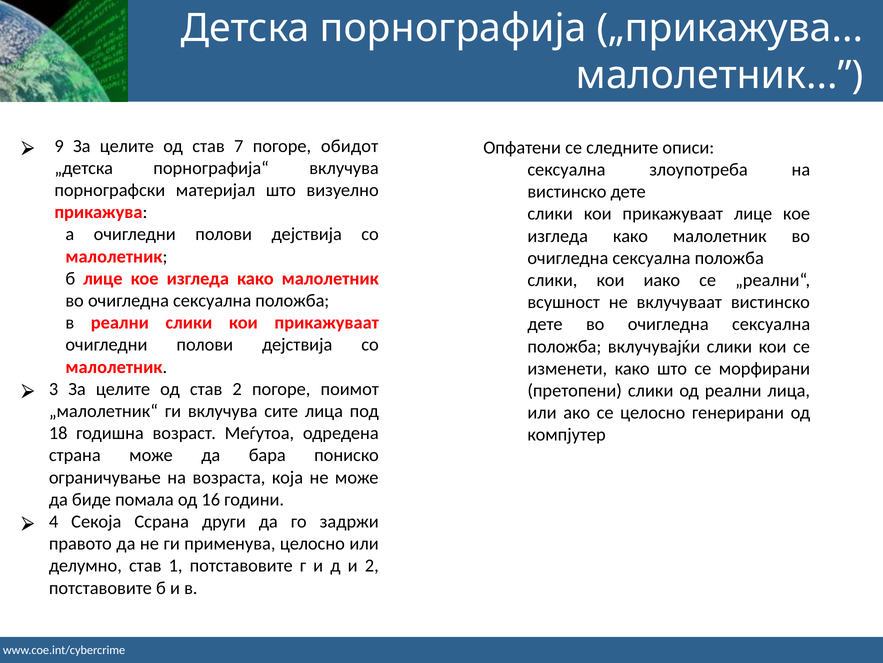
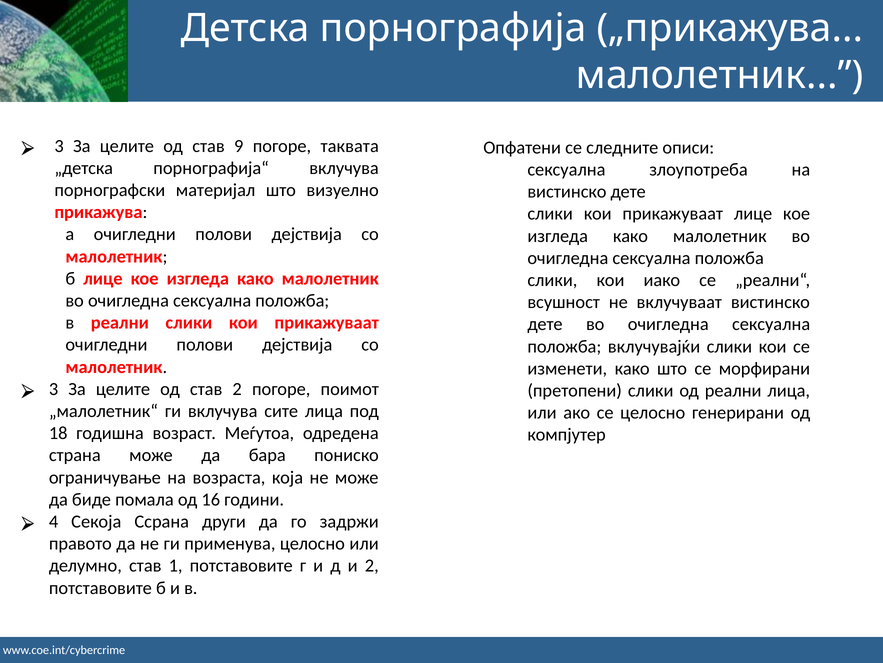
9 at (59, 146): 9 -> 3
7: 7 -> 9
обидот: обидот -> таквата
